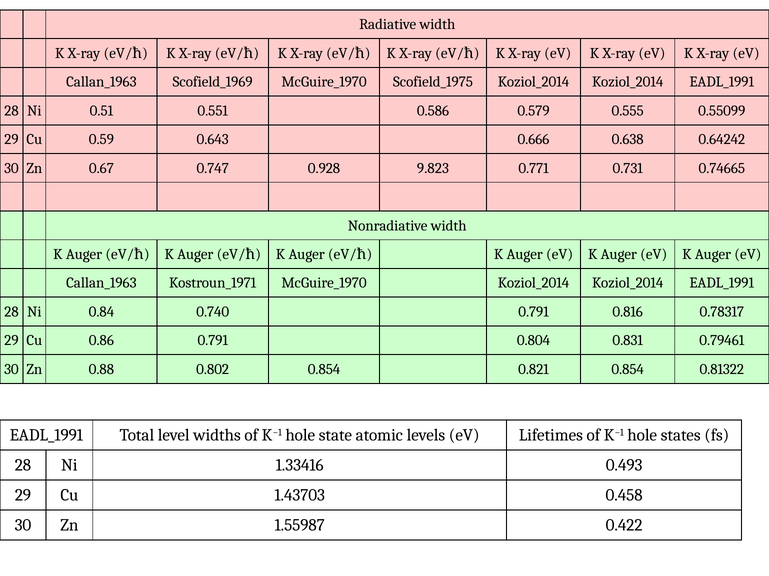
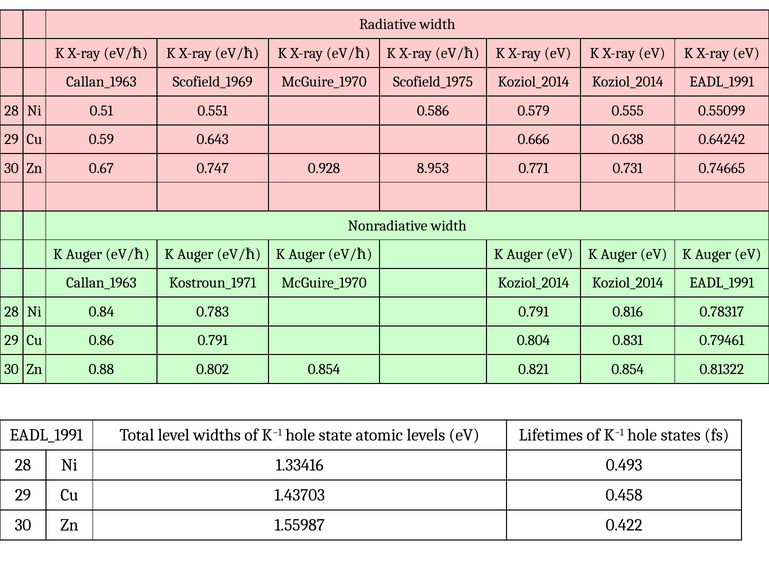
9.823: 9.823 -> 8.953
0.740: 0.740 -> 0.783
